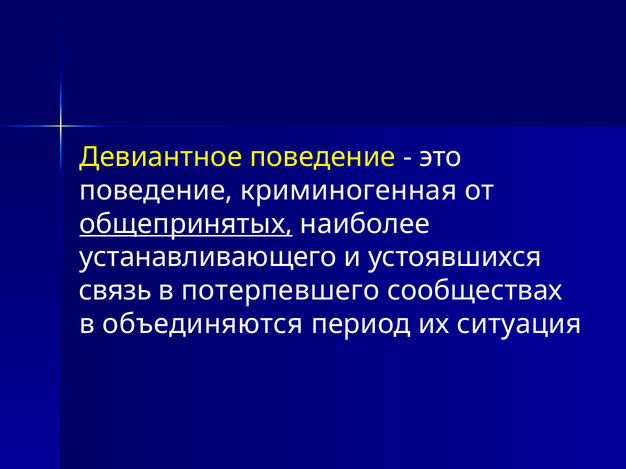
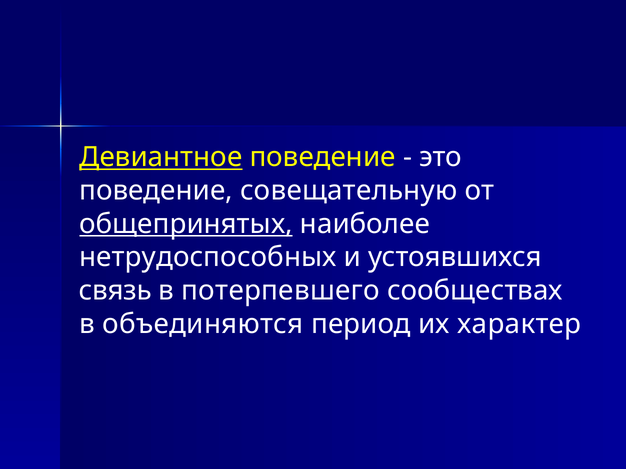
Девиантное underline: none -> present
криминогенная: криминогенная -> совещательную
устанавливающего: устанавливающего -> нетрудоспособных
ситуация: ситуация -> характер
